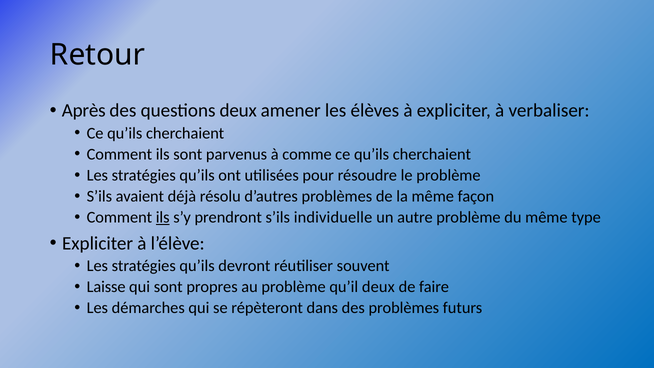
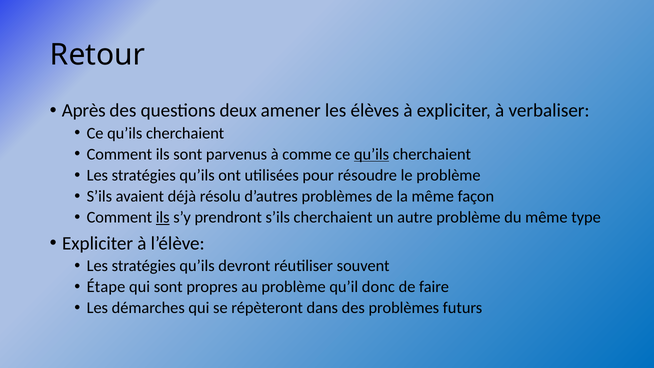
qu’ils at (372, 154) underline: none -> present
s’ils individuelle: individuelle -> cherchaient
Laisse: Laisse -> Étape
qu’il deux: deux -> donc
